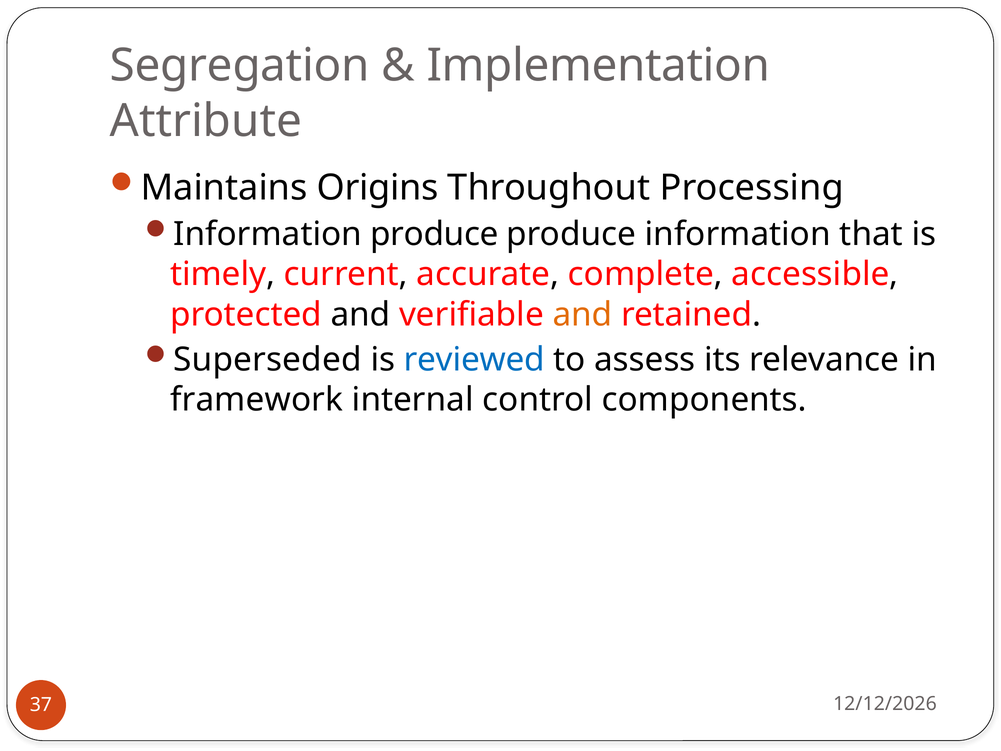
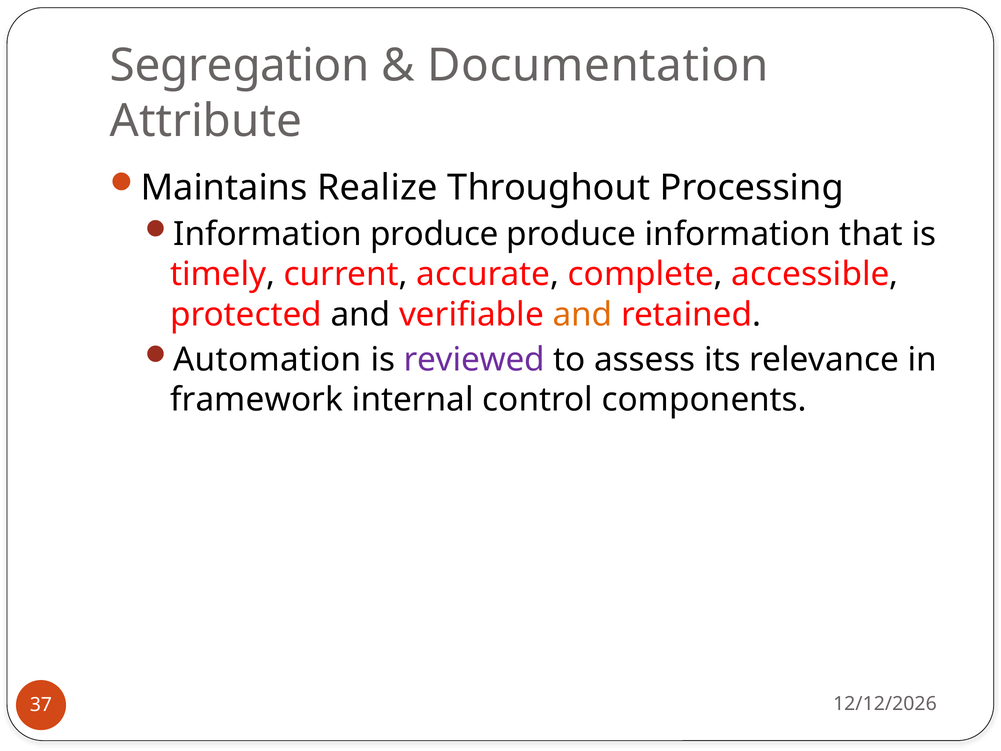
Implementation: Implementation -> Documentation
Origins: Origins -> Realize
Superseded: Superseded -> Automation
reviewed colour: blue -> purple
